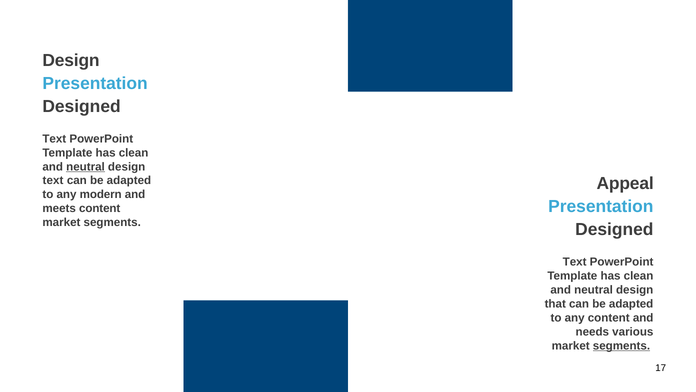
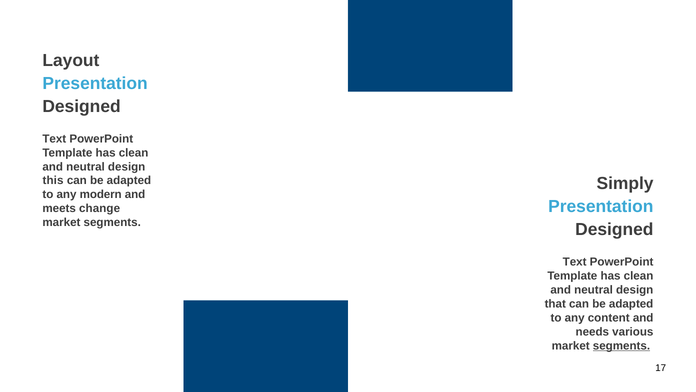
Design at (71, 60): Design -> Layout
neutral at (85, 167) underline: present -> none
text at (53, 180): text -> this
Appeal: Appeal -> Simply
meets content: content -> change
